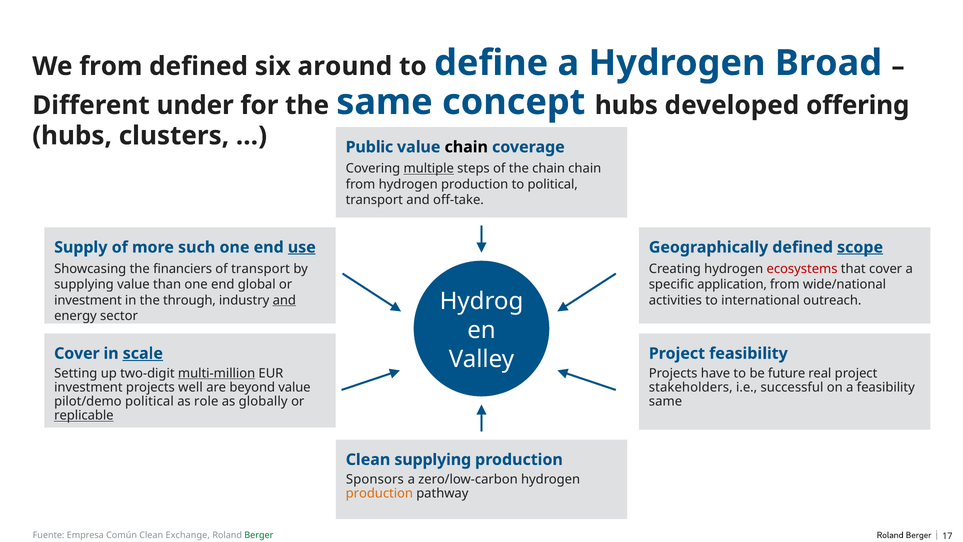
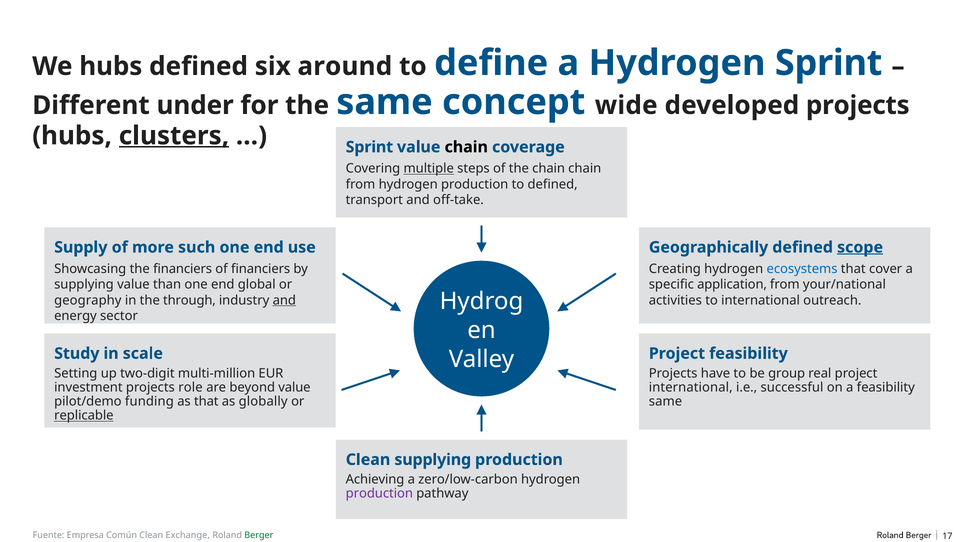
We from: from -> hubs
Hydrogen Broad: Broad -> Sprint
hubs at (626, 105): hubs -> wide
developed offering: offering -> projects
clusters underline: none -> present
Public at (369, 147): Public -> Sprint
to political: political -> defined
use underline: present -> none
of transport: transport -> financiers
ecosystems colour: red -> blue
wide/national: wide/national -> your/national
investment at (88, 300): investment -> geography
Cover at (77, 353): Cover -> Study
scale underline: present -> none
multi-million underline: present -> none
future: future -> group
well: well -> role
stakeholders at (691, 387): stakeholders -> international
pilot/demo political: political -> funding
as role: role -> that
Sponsors: Sponsors -> Achieving
production at (379, 493) colour: orange -> purple
